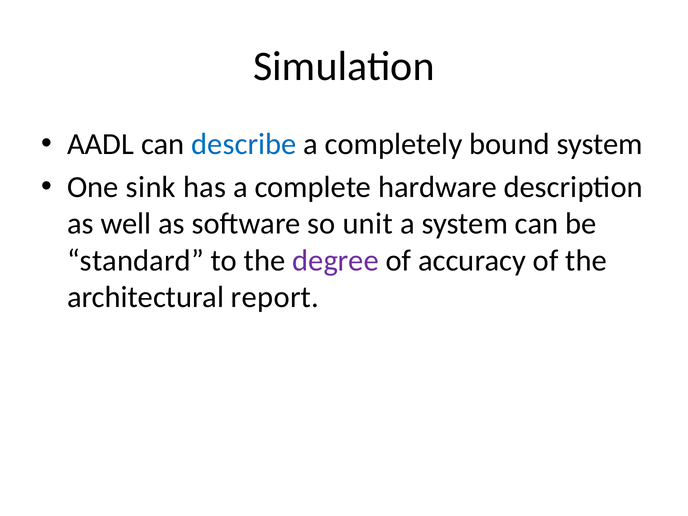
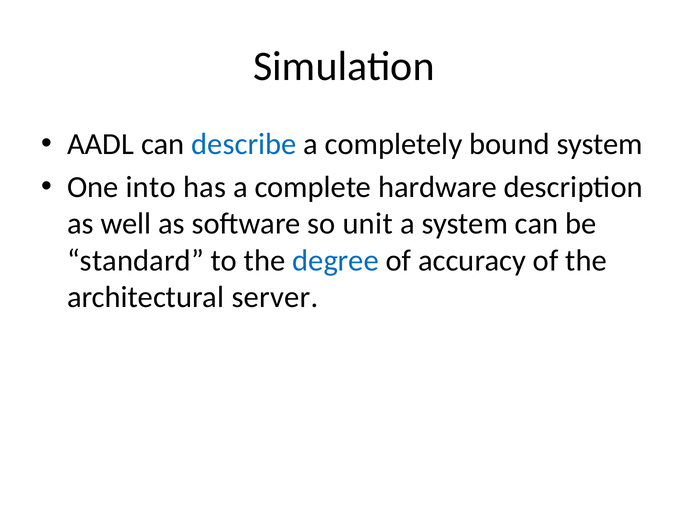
sink: sink -> into
degree colour: purple -> blue
report: report -> server
